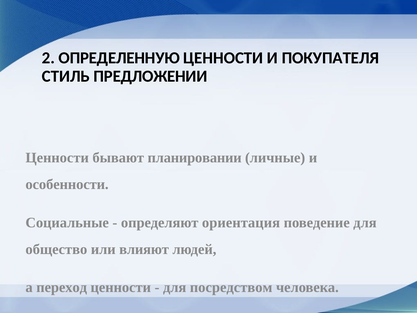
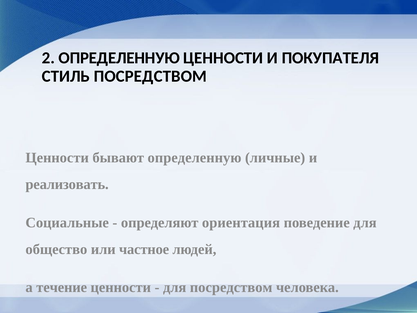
СТИЛЬ ПРЕДЛОЖЕНИИ: ПРЕДЛОЖЕНИИ -> ПОСРЕДСТВОМ
бывают планировании: планировании -> определенную
особенности: особенности -> реализовать
влияют: влияют -> частное
переход: переход -> течение
